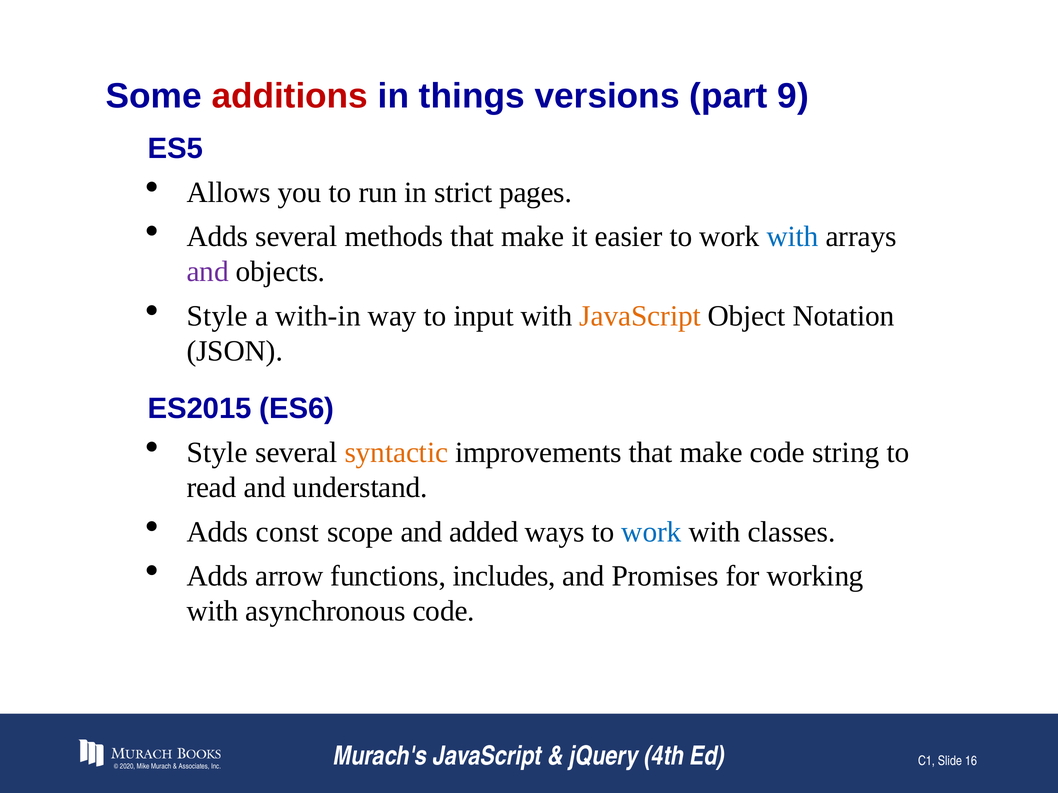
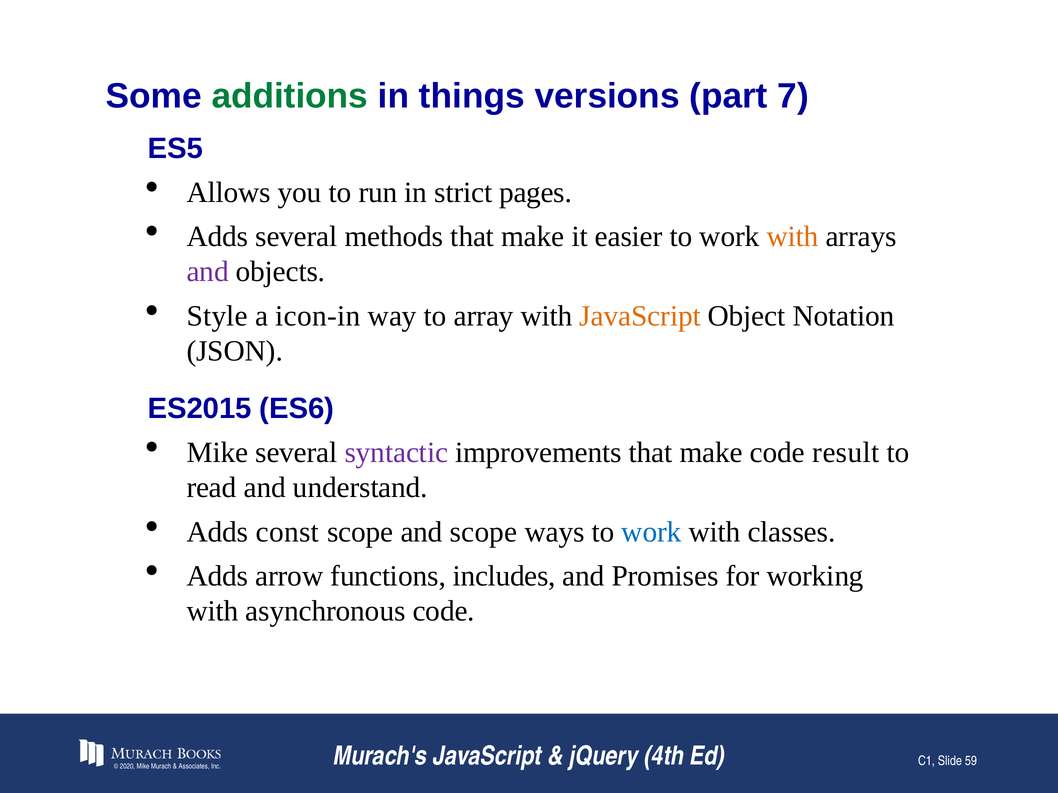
additions colour: red -> green
9: 9 -> 7
with at (793, 237) colour: blue -> orange
with-in: with-in -> icon-in
input: input -> array
Style at (217, 453): Style -> Mike
syntactic colour: orange -> purple
string: string -> result
and added: added -> scope
16: 16 -> 59
